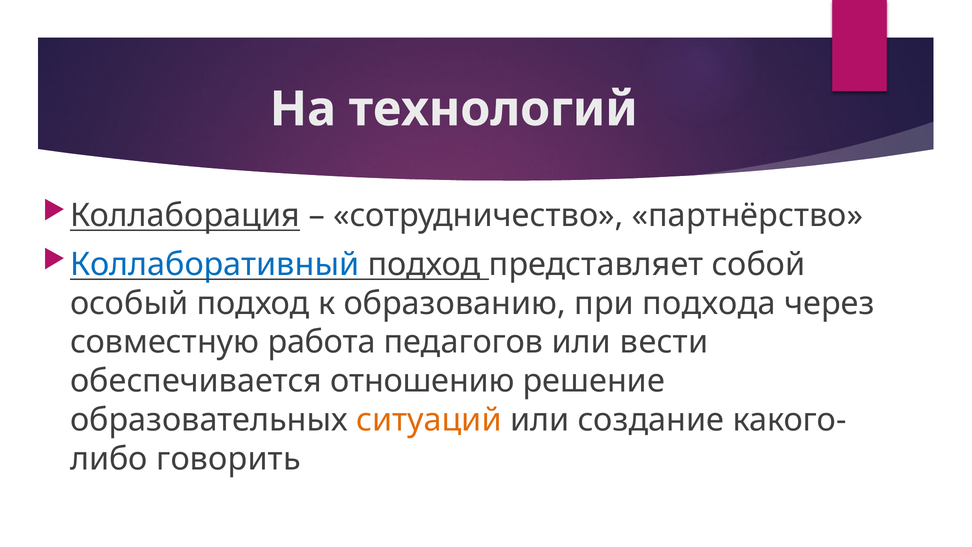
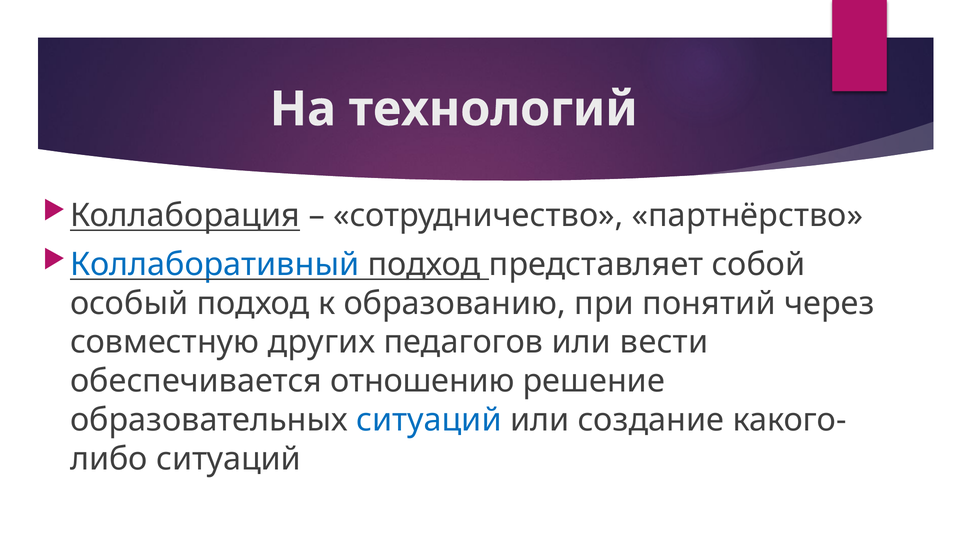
подхода: подхода -> понятий
работа: работа -> других
ситуаций at (429, 420) colour: orange -> blue
говорить at (228, 459): говорить -> ситуаций
